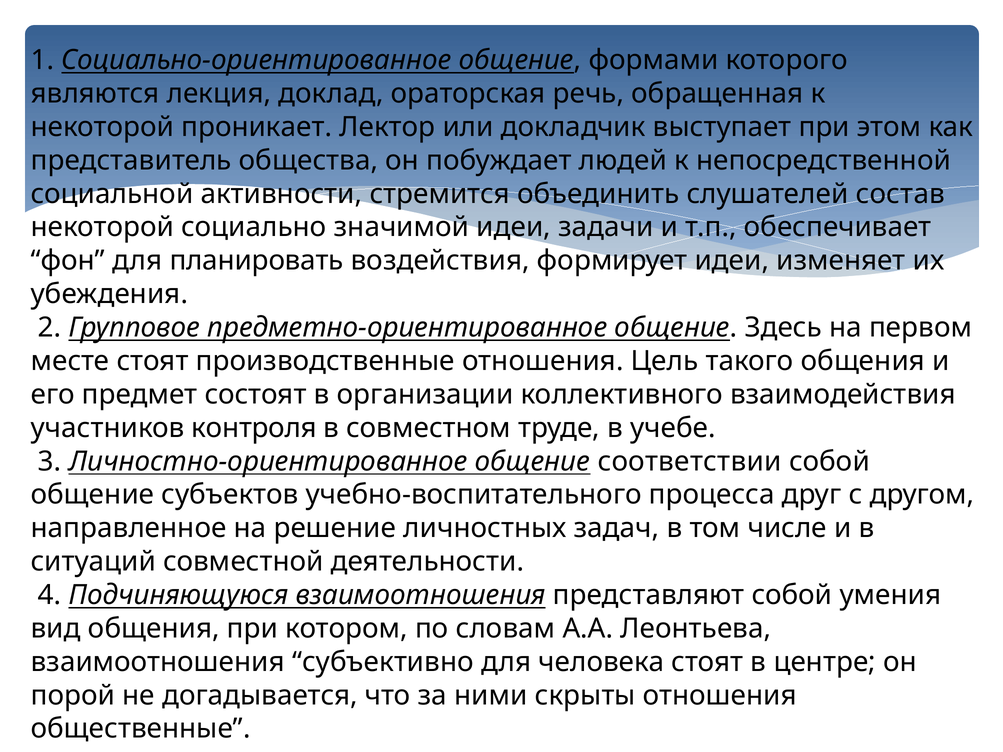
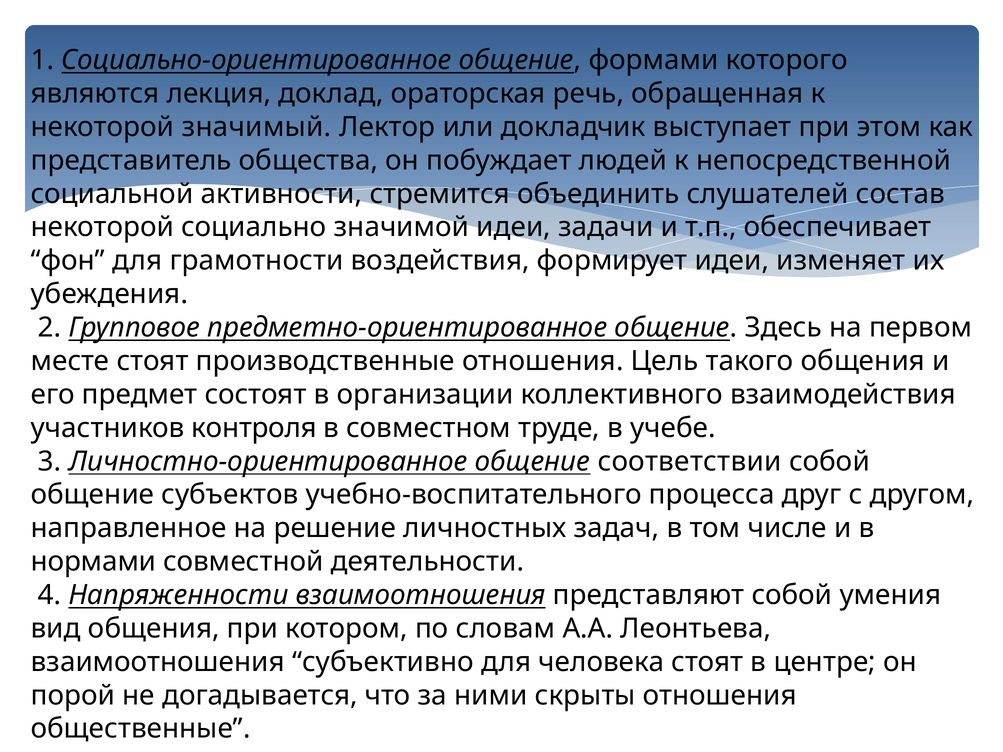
проникает: проникает -> значимый
планировать: планировать -> грамотности
ситуаций: ситуаций -> нормами
Подчиняющуюся: Подчиняющуюся -> Напряженности
